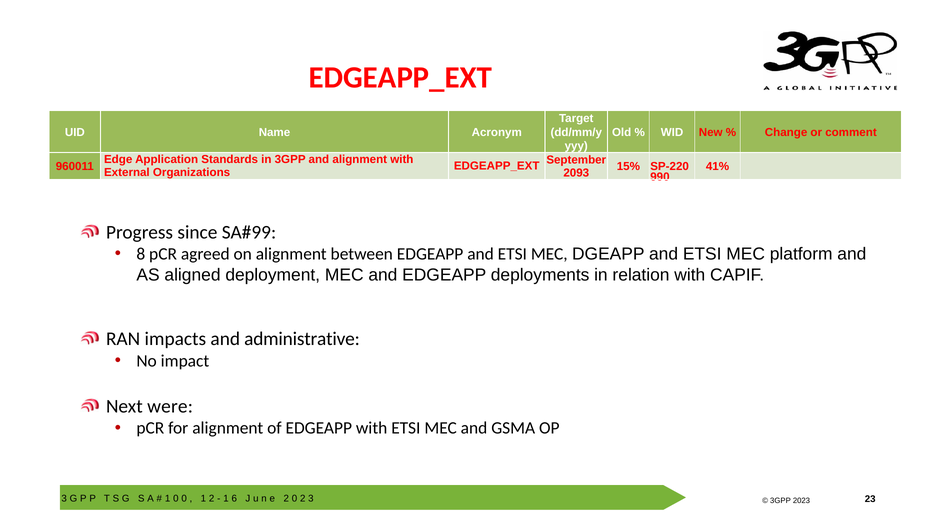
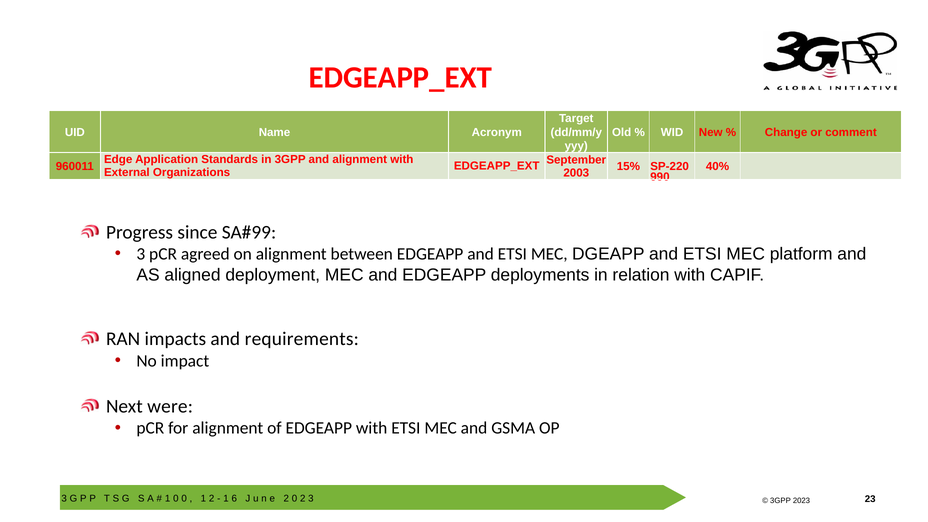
41%: 41% -> 40%
2093: 2093 -> 2003
8 at (141, 254): 8 -> 3
administrative: administrative -> requirements
